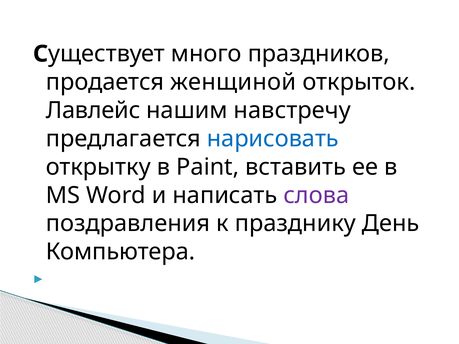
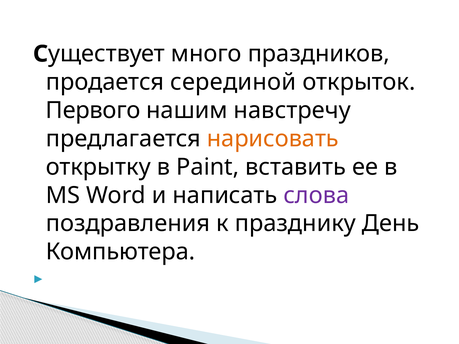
женщиной: женщиной -> серединой
Лавлейс: Лавлейс -> Первого
нарисовать colour: blue -> orange
